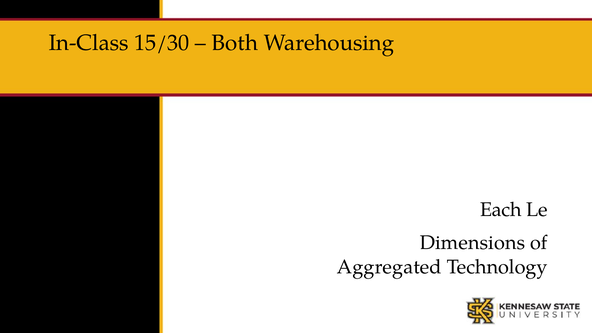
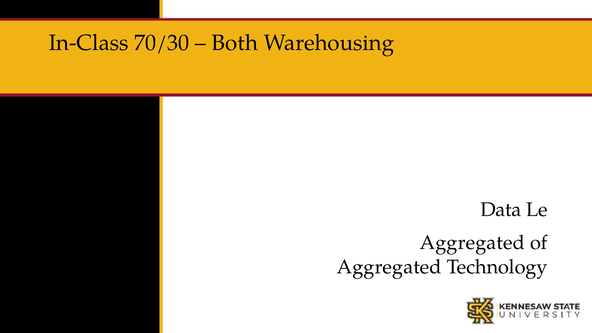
15/30: 15/30 -> 70/30
Each: Each -> Data
Dimensions at (472, 243): Dimensions -> Aggregated
